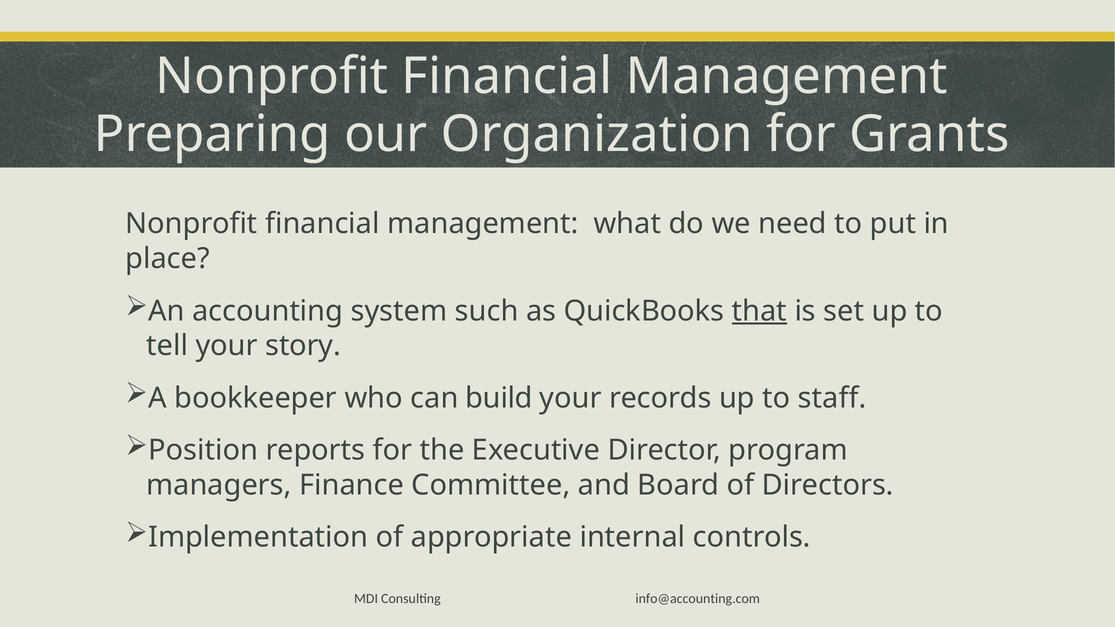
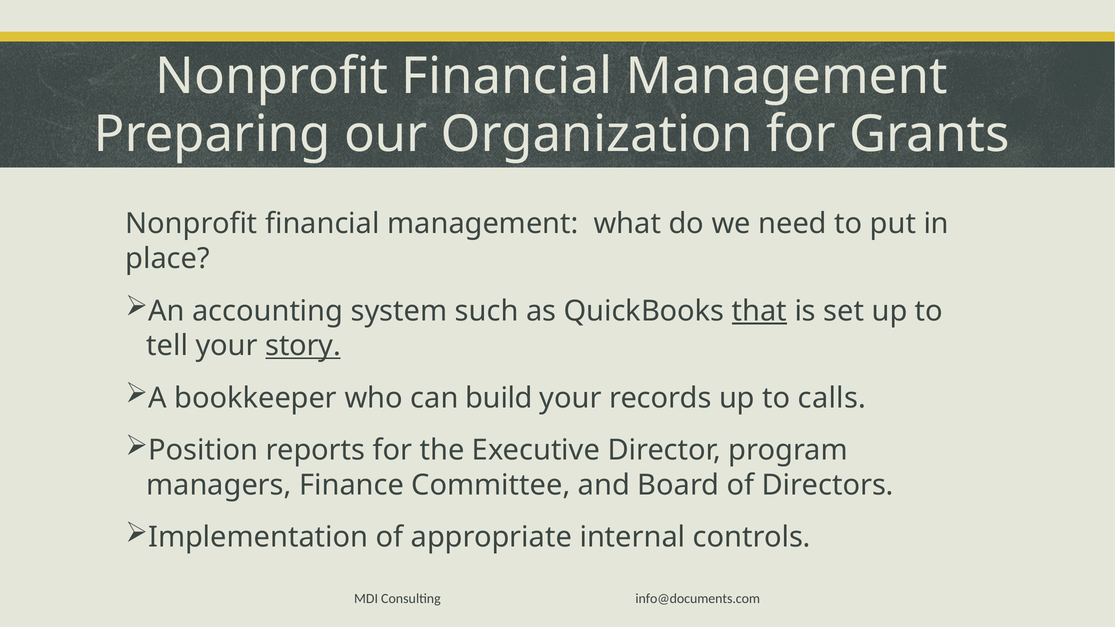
story underline: none -> present
staff: staff -> calls
info@accounting.com: info@accounting.com -> info@documents.com
